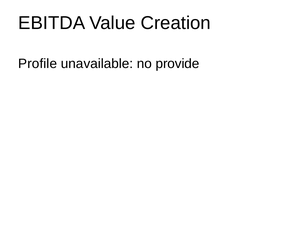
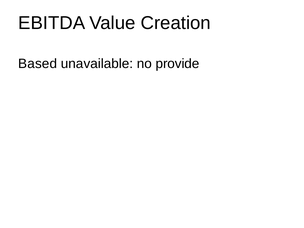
Profile: Profile -> Based
